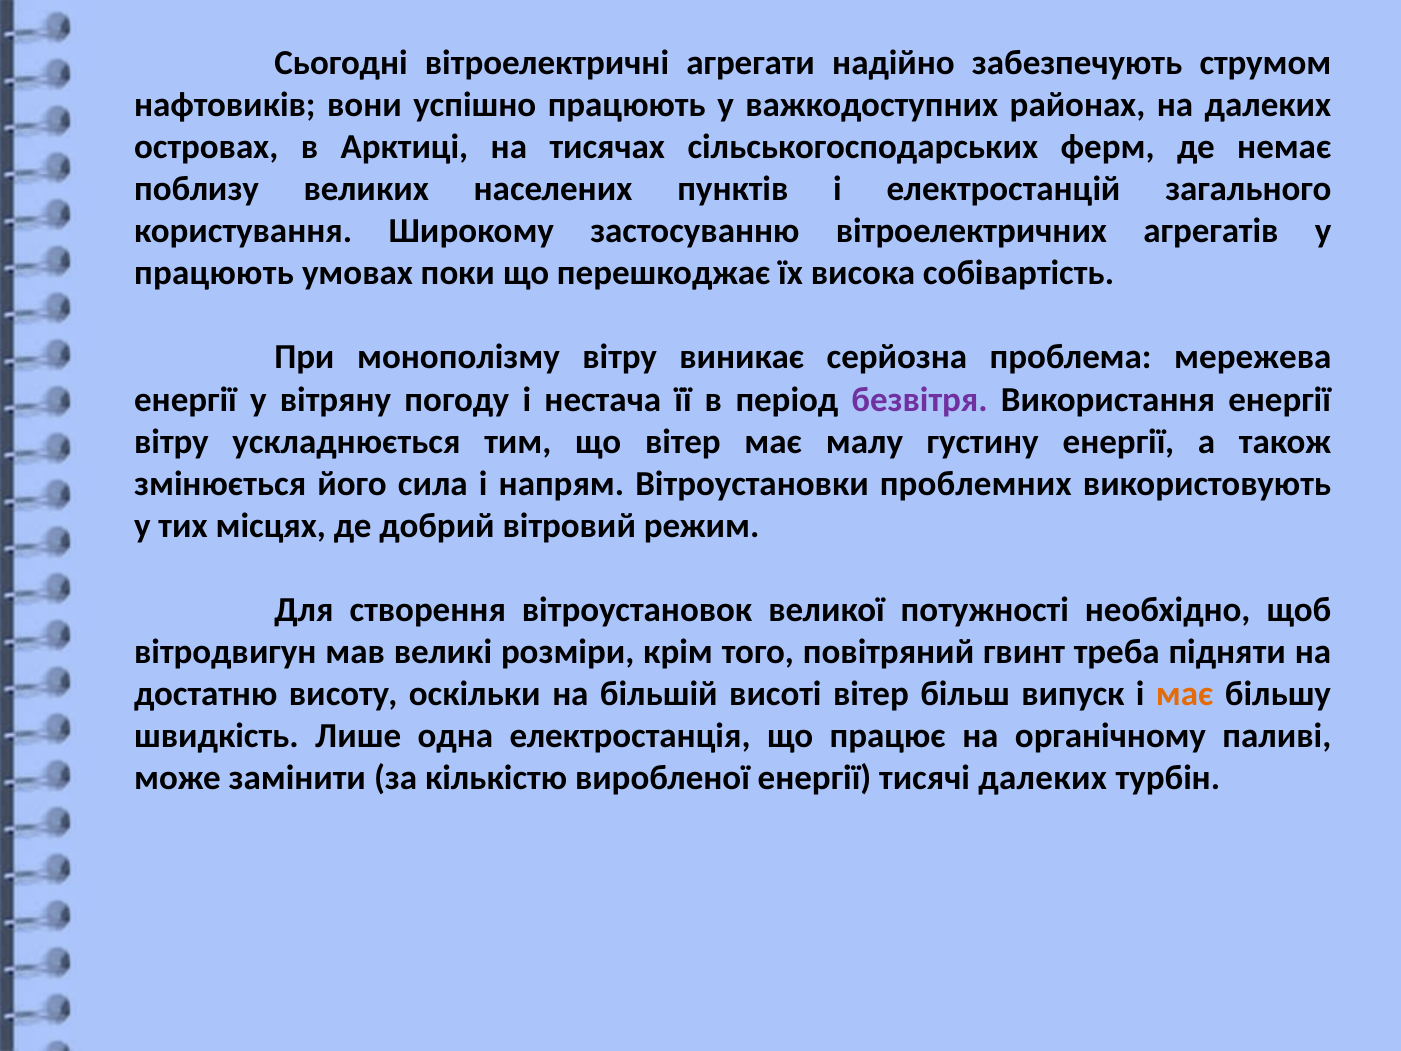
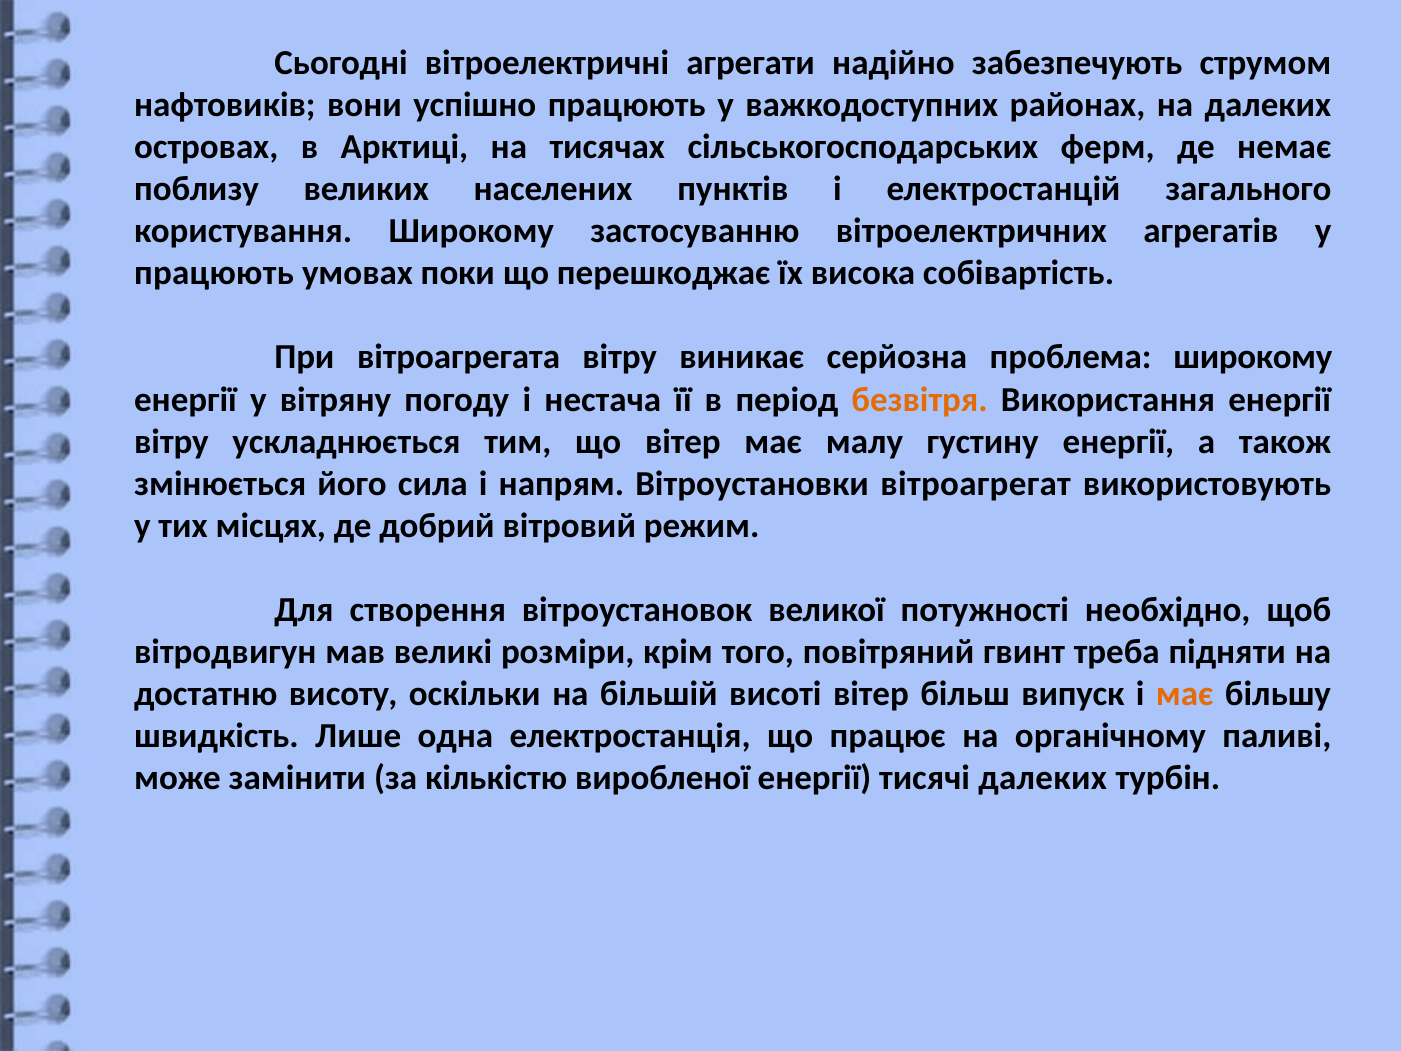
монополізму: монополізму -> вітроагрегата
проблема мережева: мережева -> широкому
безвітря colour: purple -> orange
проблемних: проблемних -> вітроагрегат
